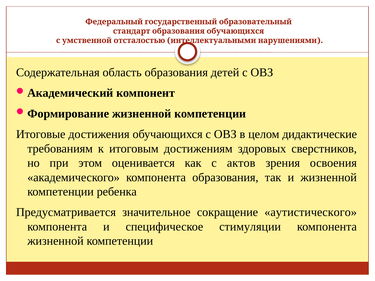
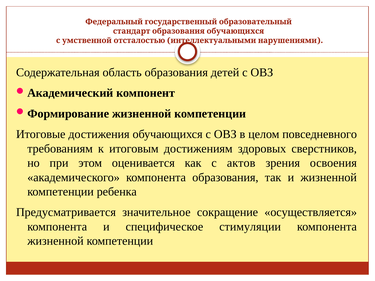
дидактические: дидактические -> повседневного
аутистического: аутистического -> осуществляется
